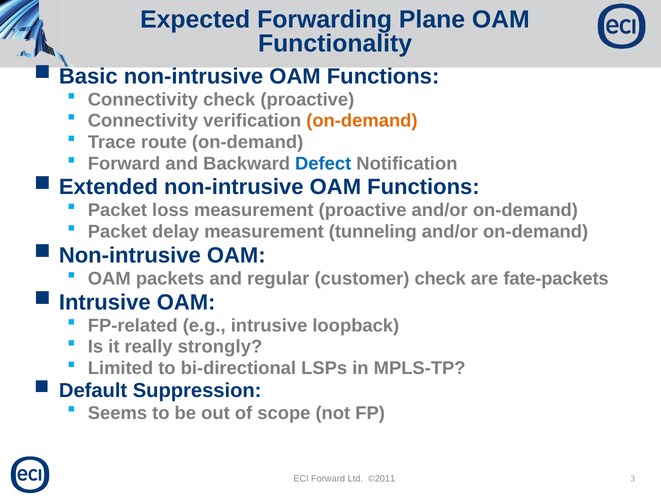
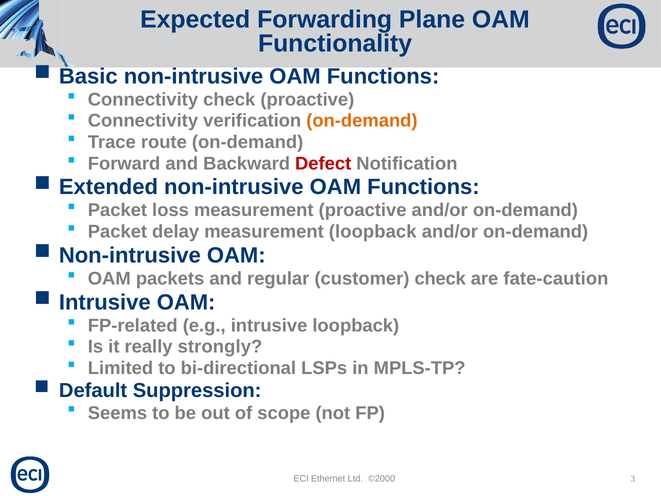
Defect colour: blue -> red
measurement tunneling: tunneling -> loopback
fate-packets: fate-packets -> fate-caution
ECI Forward: Forward -> Ethernet
©2011: ©2011 -> ©2000
